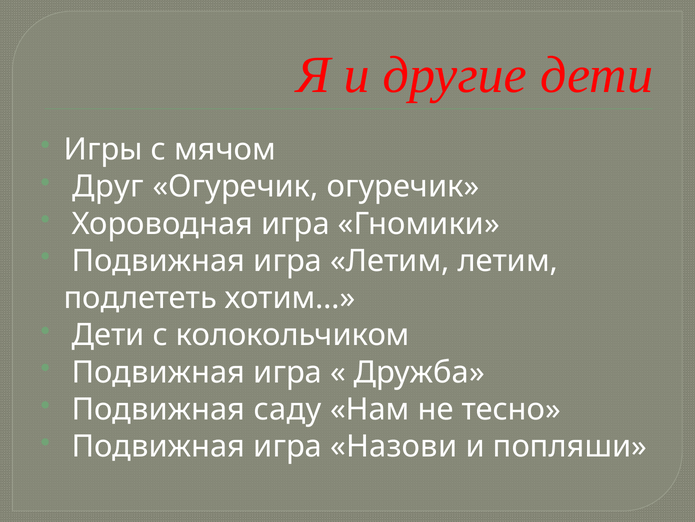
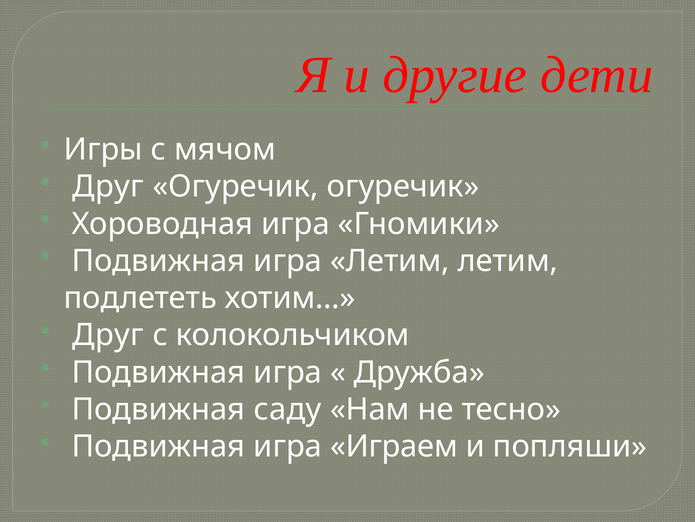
Дети at (108, 335): Дети -> Друг
Назови: Назови -> Играем
